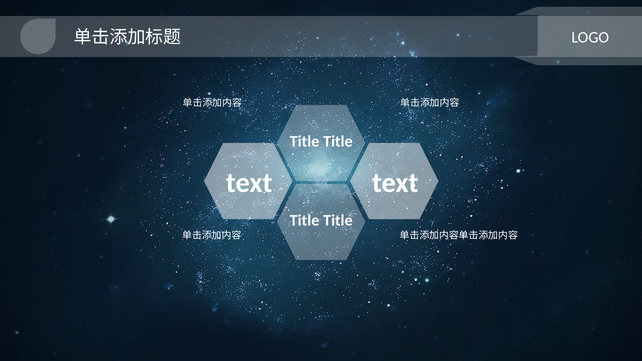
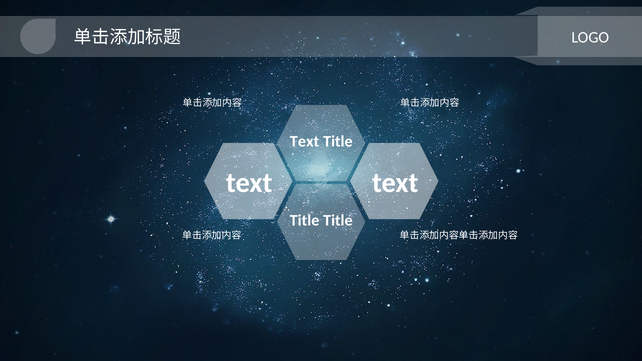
Title at (305, 142): Title -> Text
